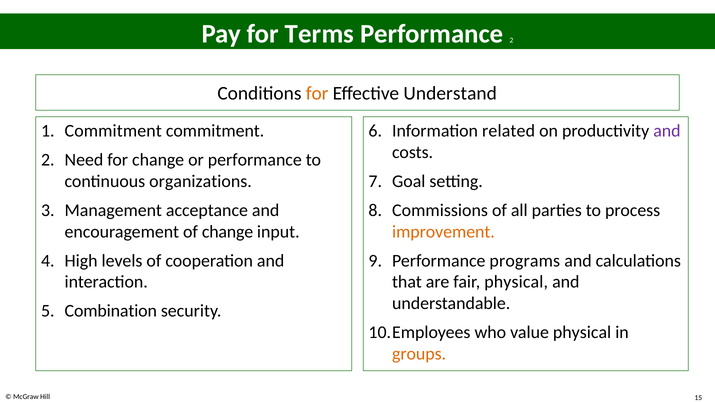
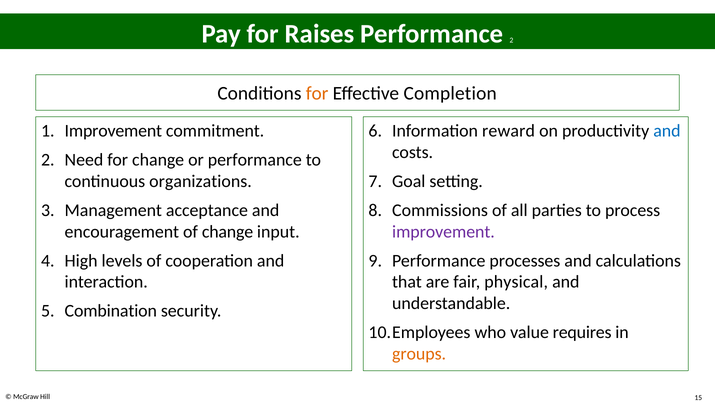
Terms: Terms -> Raises
Understand: Understand -> Completion
Commitment at (113, 131): Commitment -> Improvement
related: related -> reward
and at (667, 131) colour: purple -> blue
improvement at (443, 232) colour: orange -> purple
programs: programs -> processes
value physical: physical -> requires
